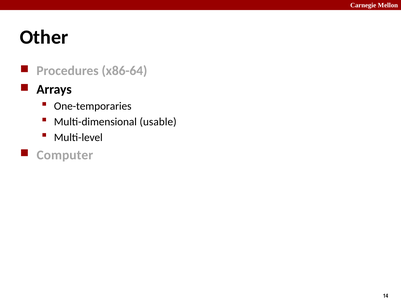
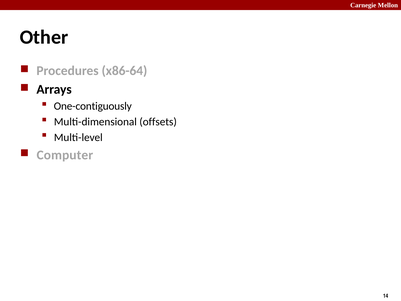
One-temporaries: One-temporaries -> One-contiguously
usable: usable -> offsets
